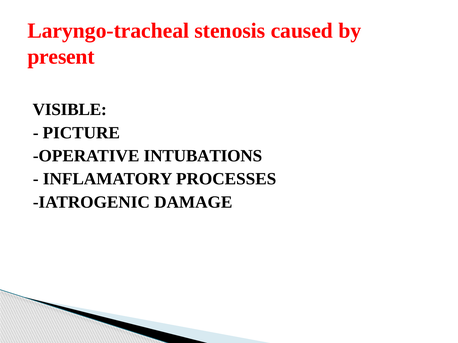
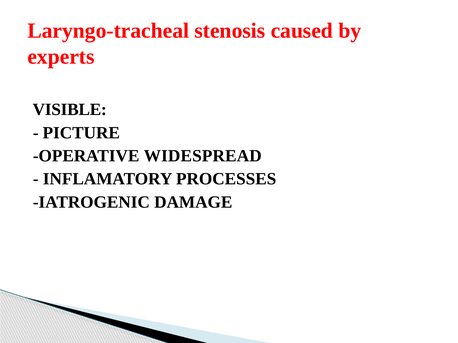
present: present -> experts
INTUBATIONS: INTUBATIONS -> WIDESPREAD
